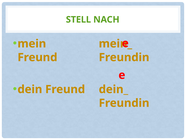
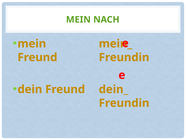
STELL at (78, 20): STELL -> MEIN
